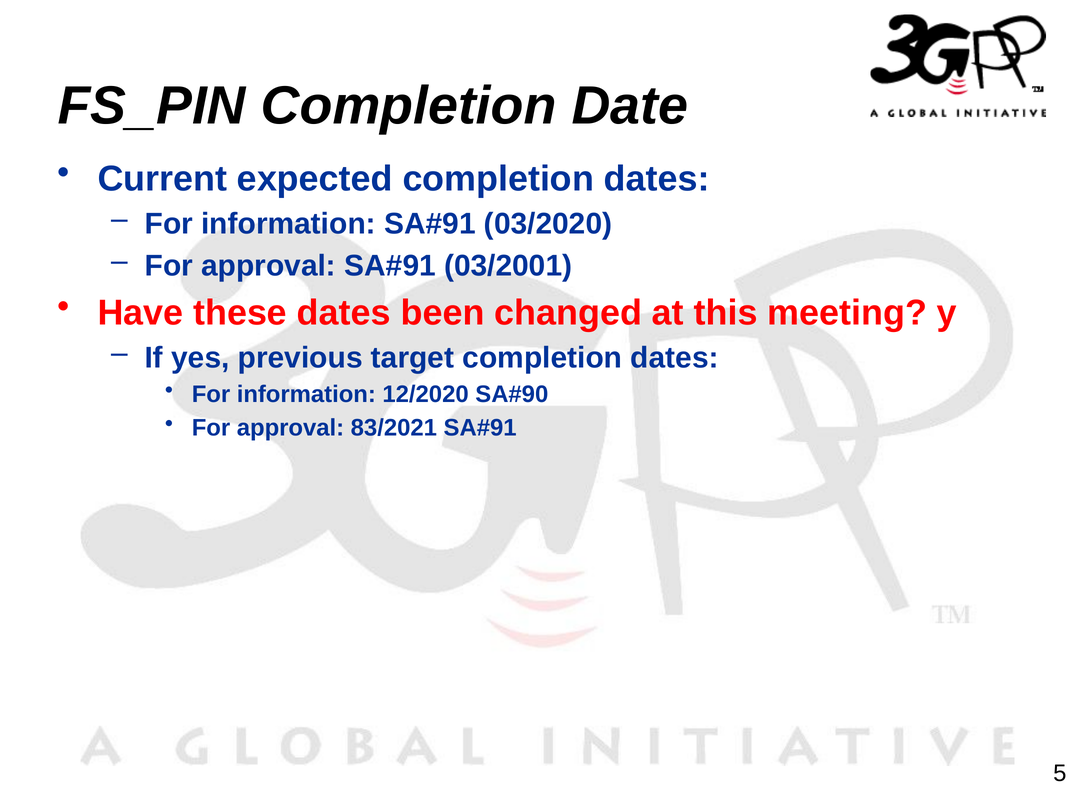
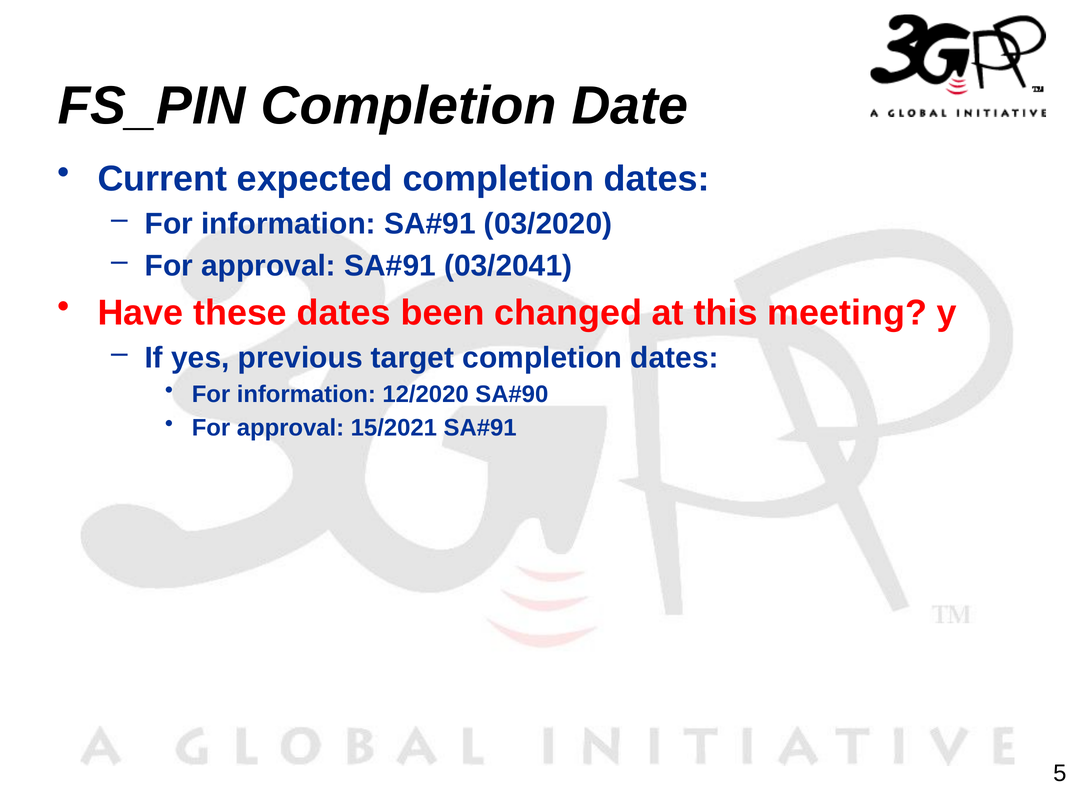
03/2001: 03/2001 -> 03/2041
83/2021: 83/2021 -> 15/2021
